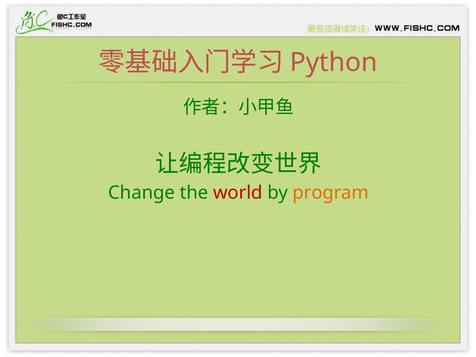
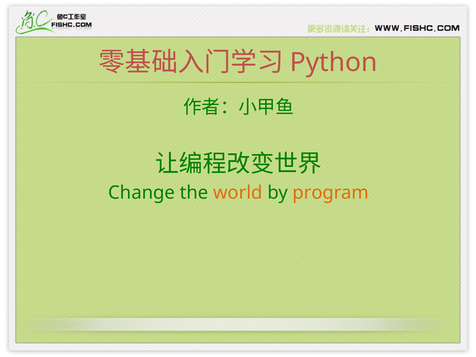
world colour: red -> orange
